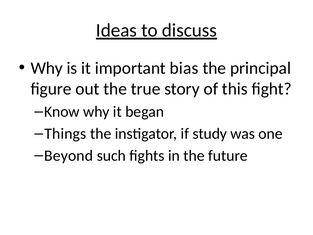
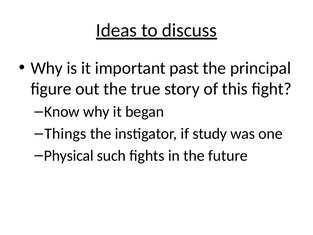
bias: bias -> past
Beyond: Beyond -> Physical
